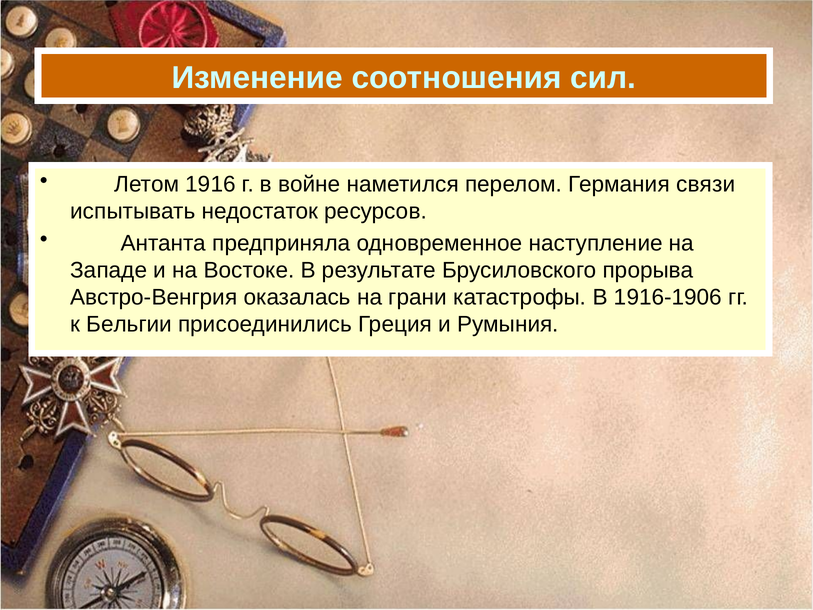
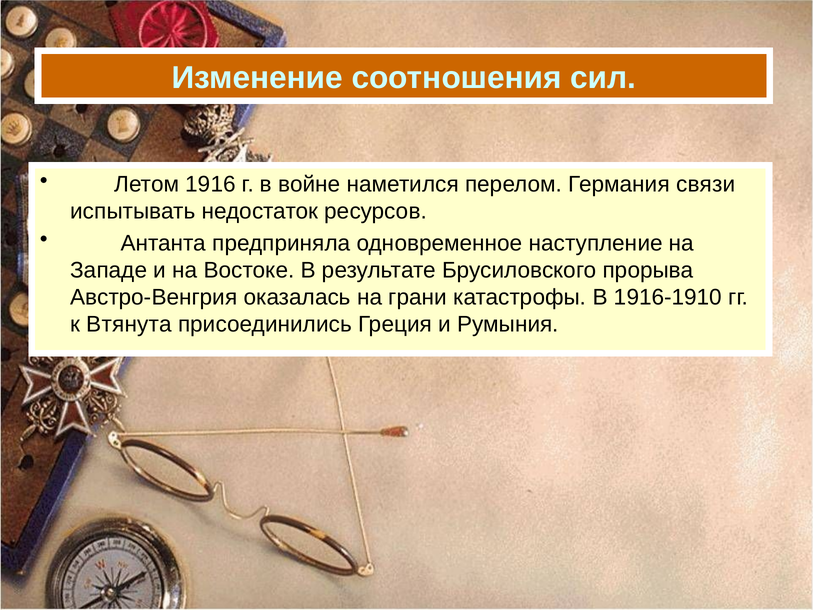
1916-1906: 1916-1906 -> 1916-1910
Бельгии: Бельгии -> Втянута
